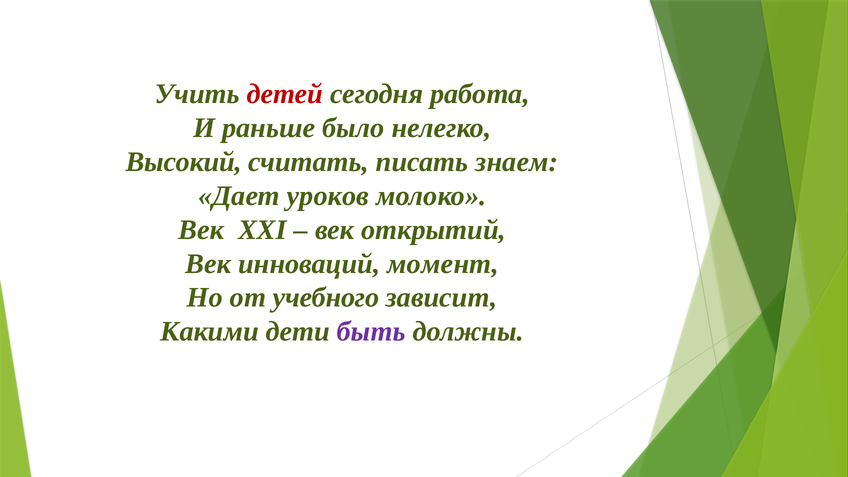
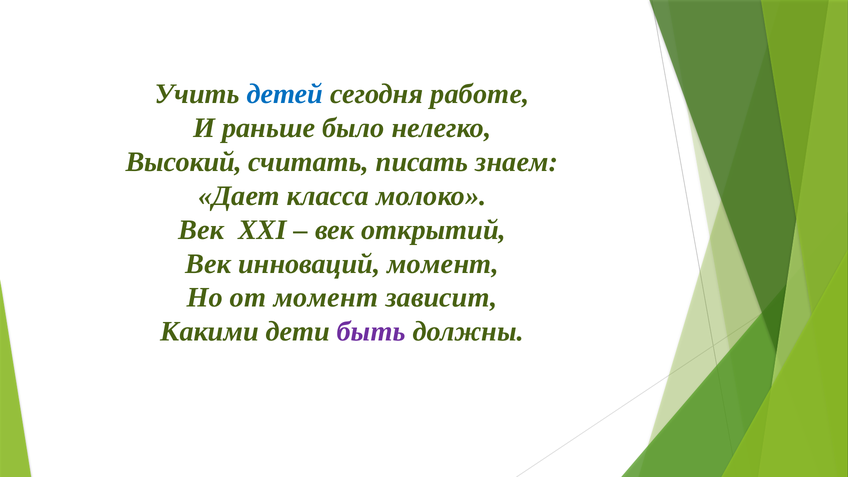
детей colour: red -> blue
работа: работа -> работе
уроков: уроков -> класса
от учебного: учебного -> момент
